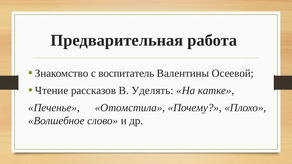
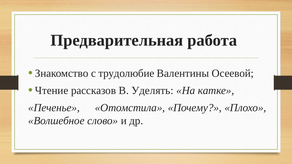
воспитатель: воспитатель -> трудолюбие
